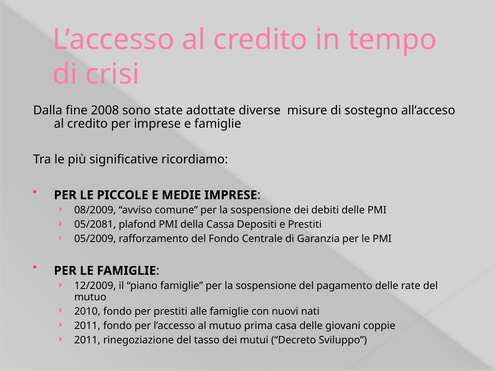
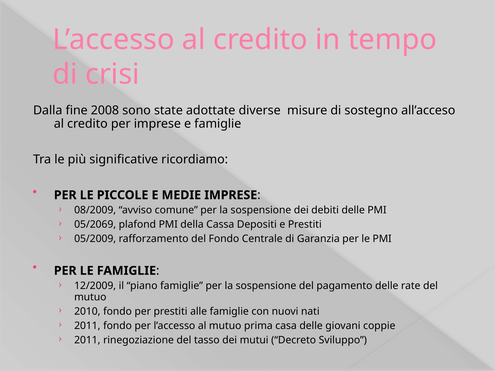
05/2081: 05/2081 -> 05/2069
